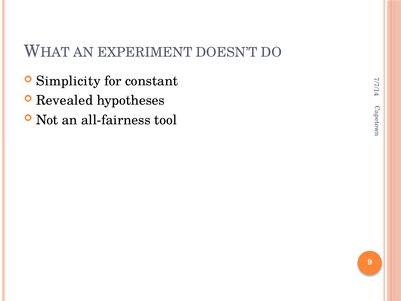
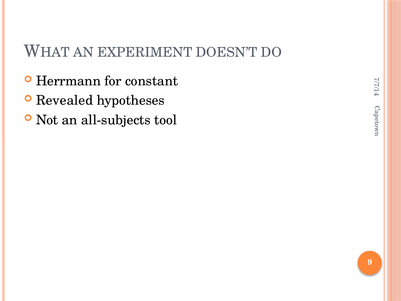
Simplicity: Simplicity -> Herrmann
all-fairness: all-fairness -> all-subjects
